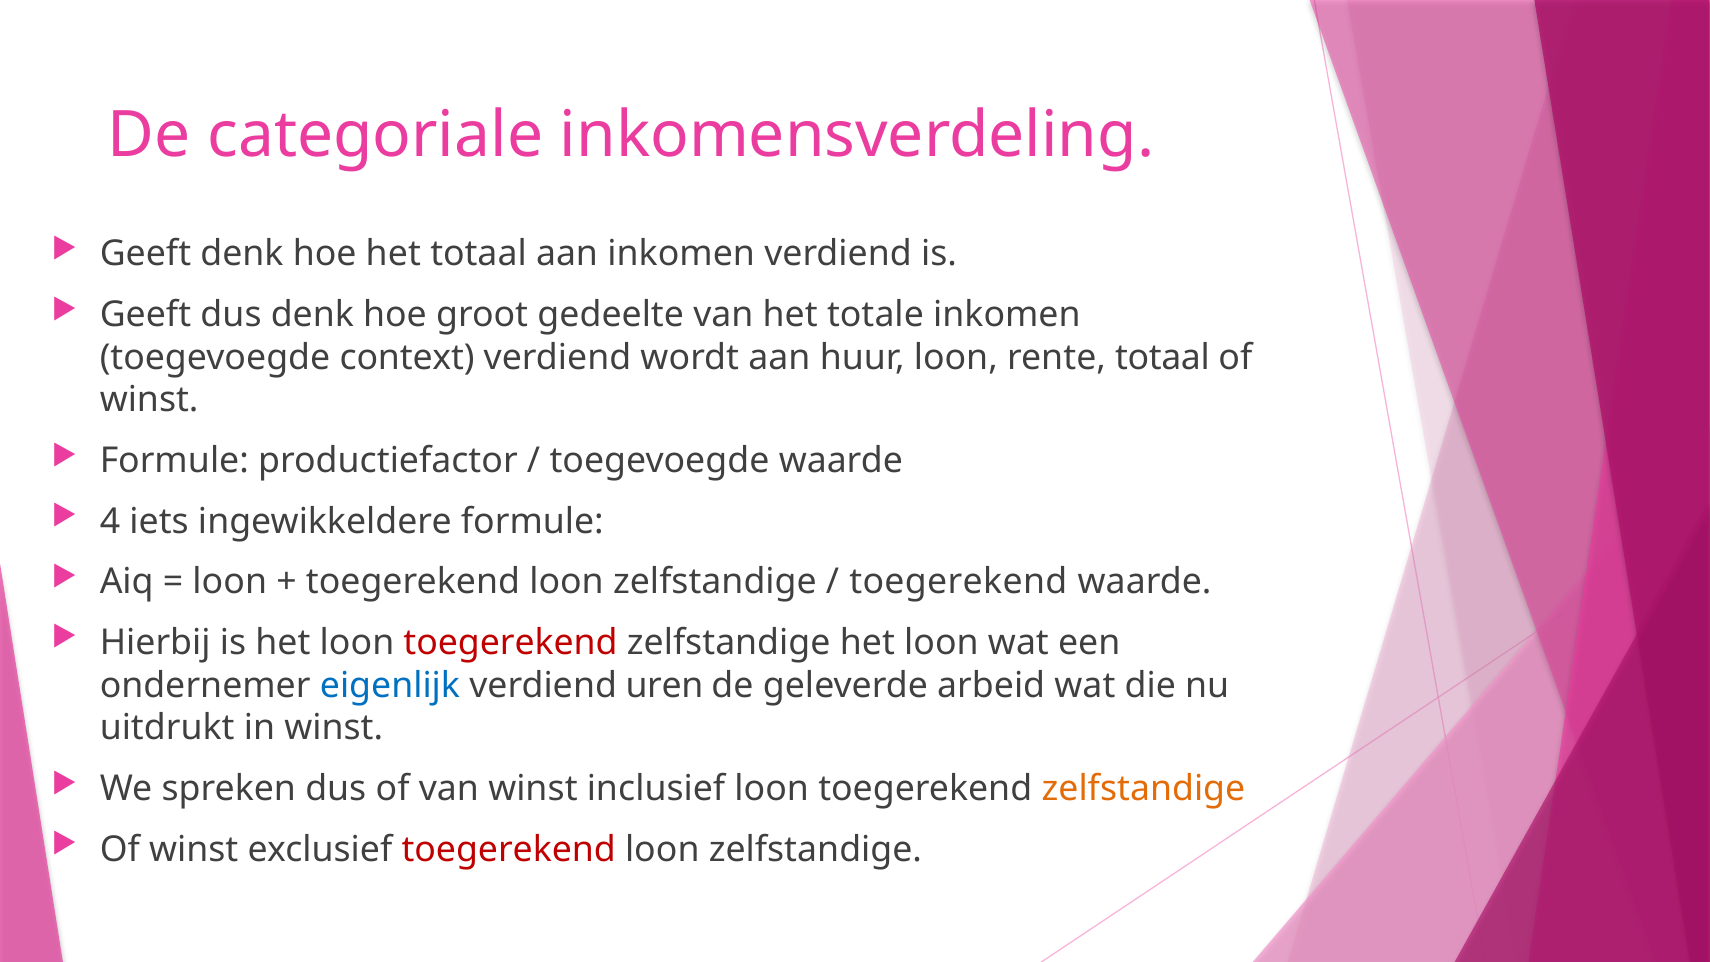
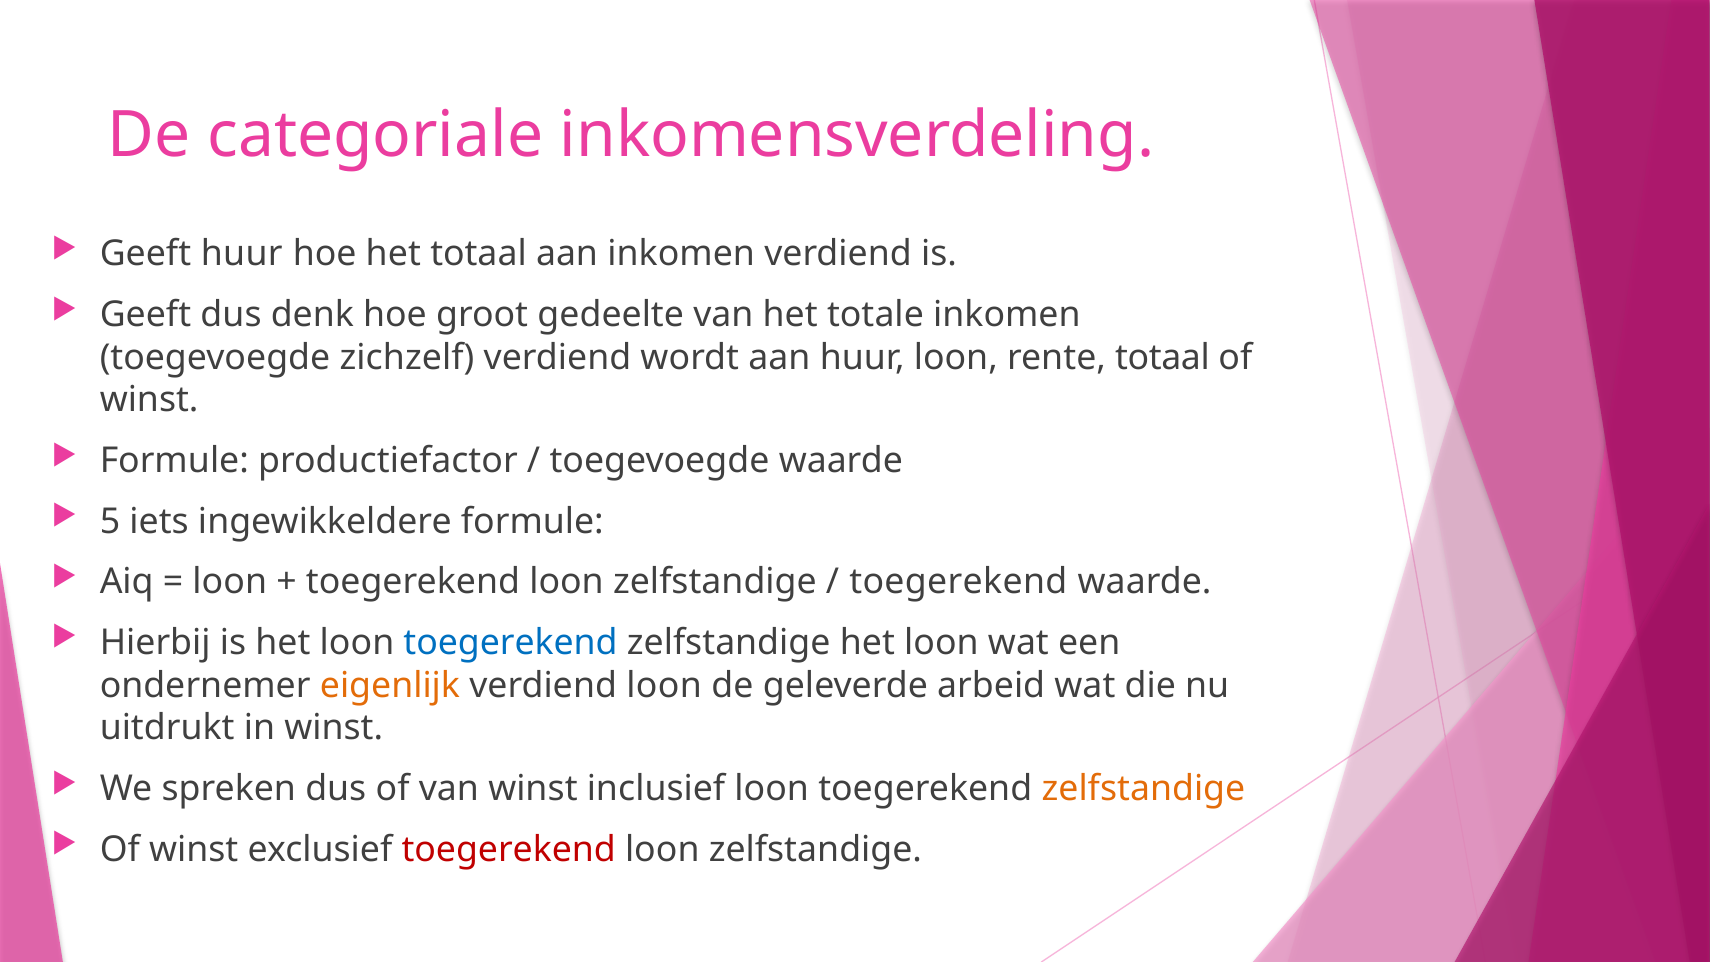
Geeft denk: denk -> huur
context: context -> zichzelf
4: 4 -> 5
toegerekend at (511, 642) colour: red -> blue
eigenlijk colour: blue -> orange
verdiend uren: uren -> loon
